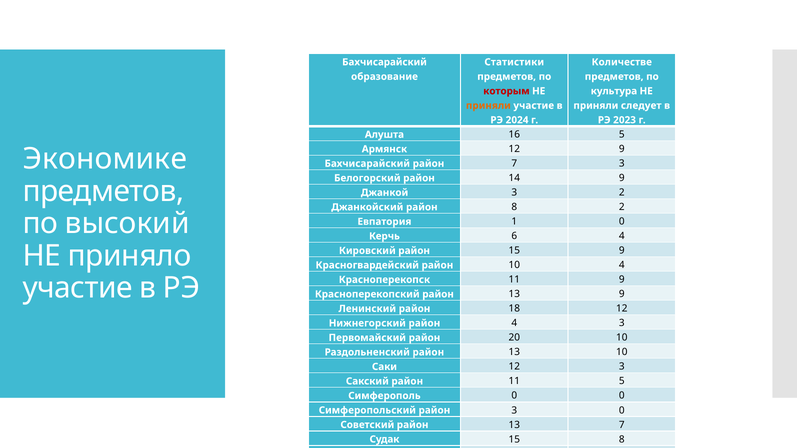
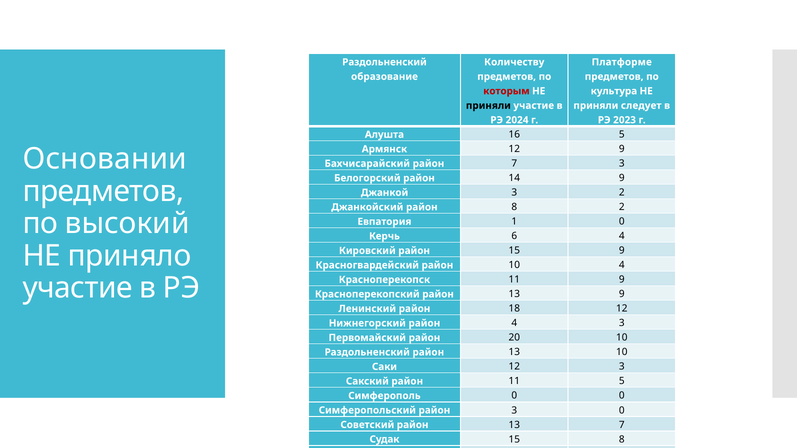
Бахчисарайский at (385, 62): Бахчисарайский -> Раздольненский
Статистики: Статистики -> Количеству
Количестве: Количестве -> Платформе
приняли at (488, 106) colour: orange -> black
Экономике: Экономике -> Основании
